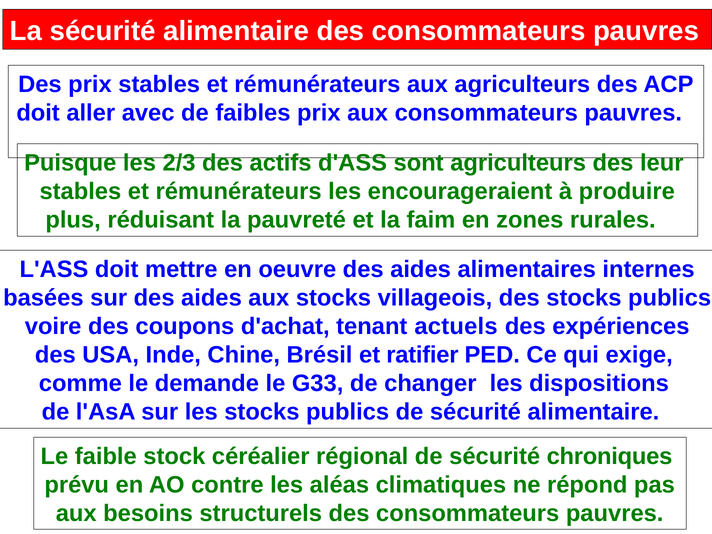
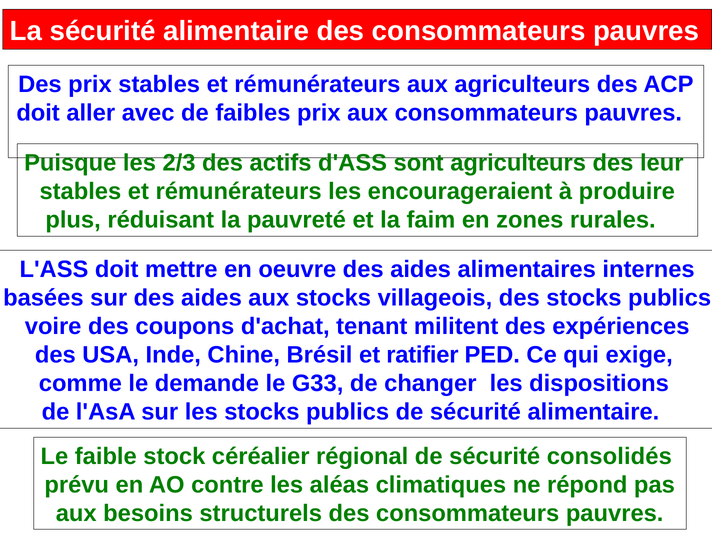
actuels: actuels -> militent
chroniques: chroniques -> consolidés
